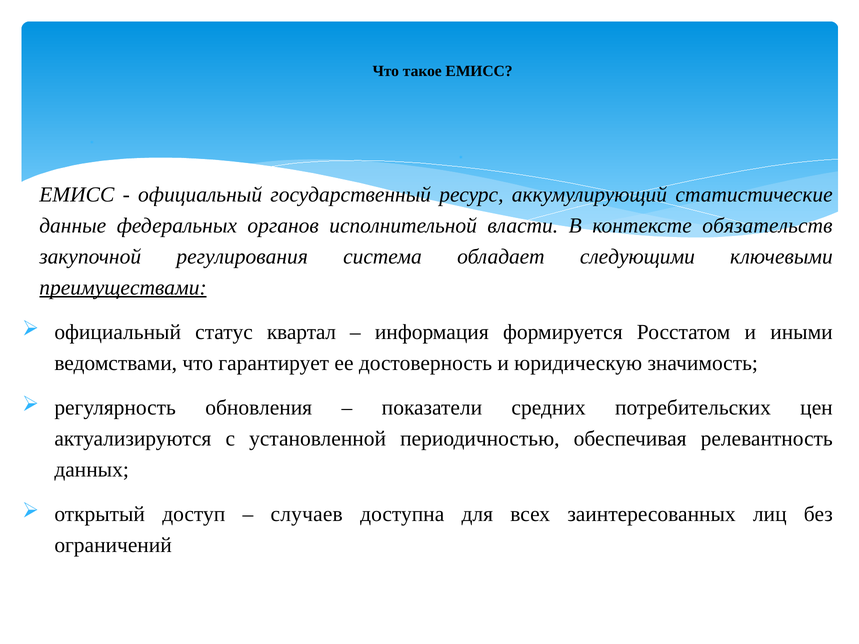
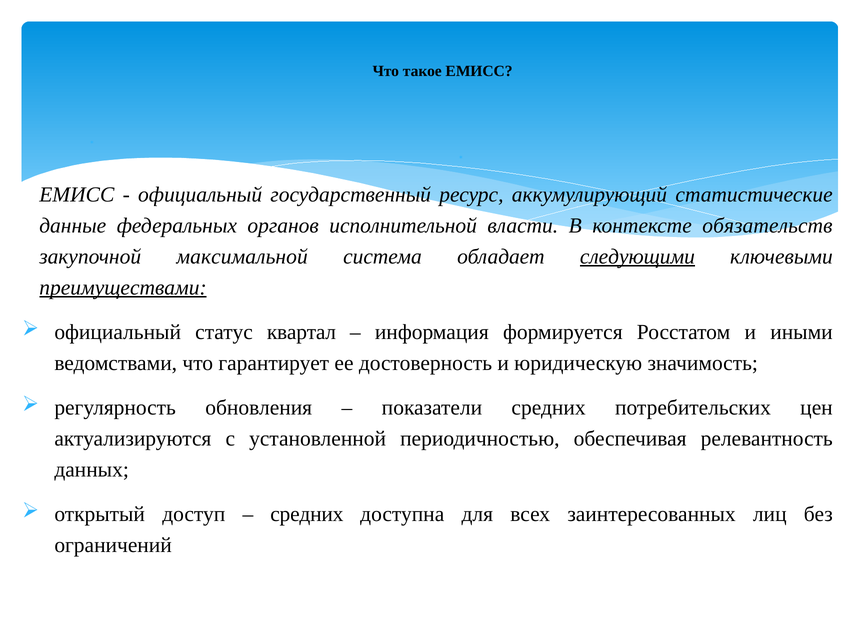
регулирования: регулирования -> максимальной
следующими underline: none -> present
случаев at (307, 514): случаев -> средних
